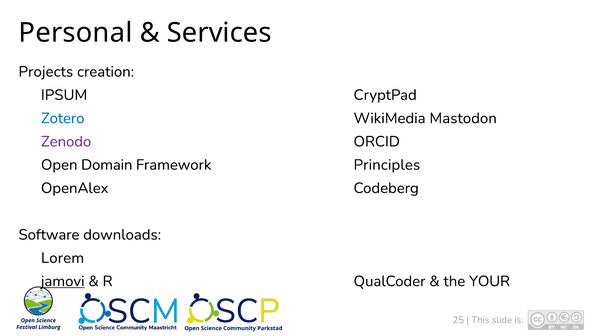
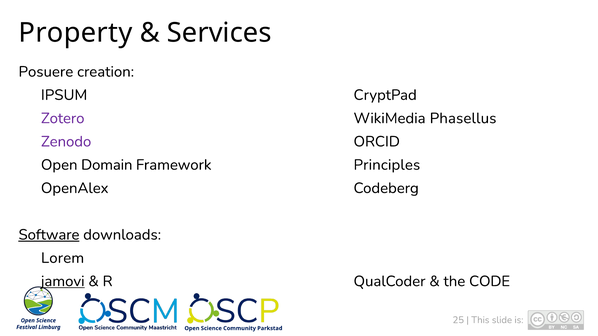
Personal: Personal -> Property
Projects: Projects -> Posuere
Zotero colour: blue -> purple
Mastodon: Mastodon -> Phasellus
Software underline: none -> present
YOUR: YOUR -> CODE
